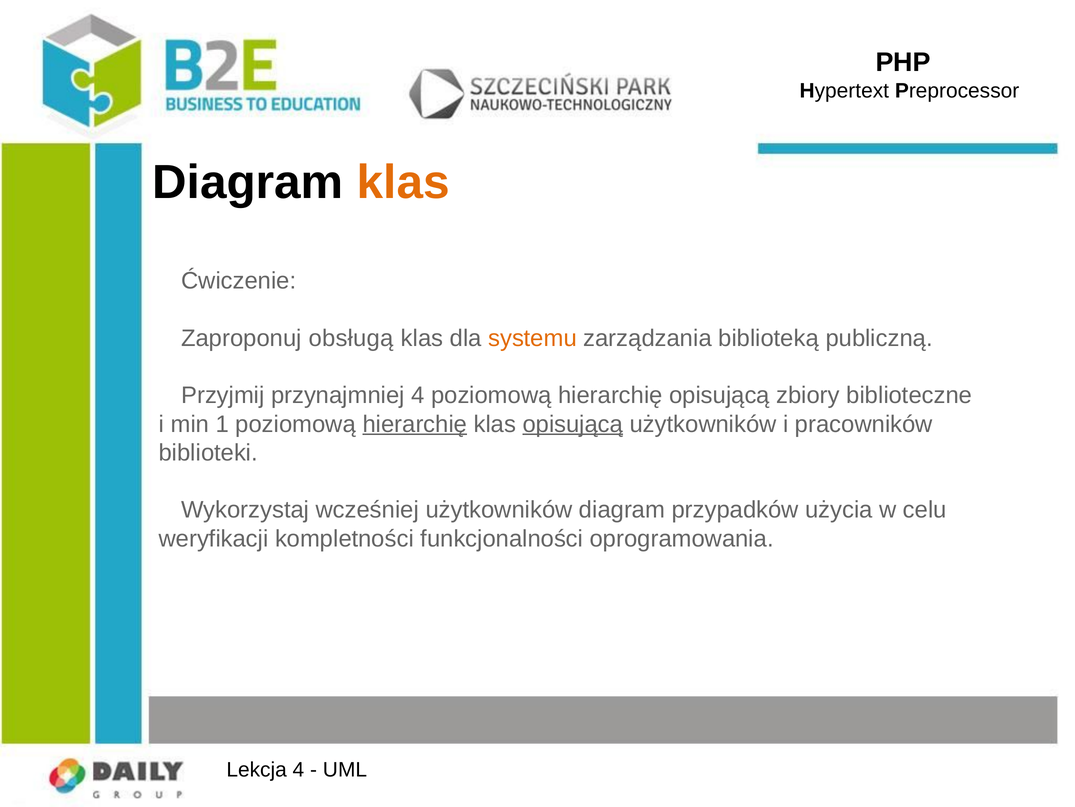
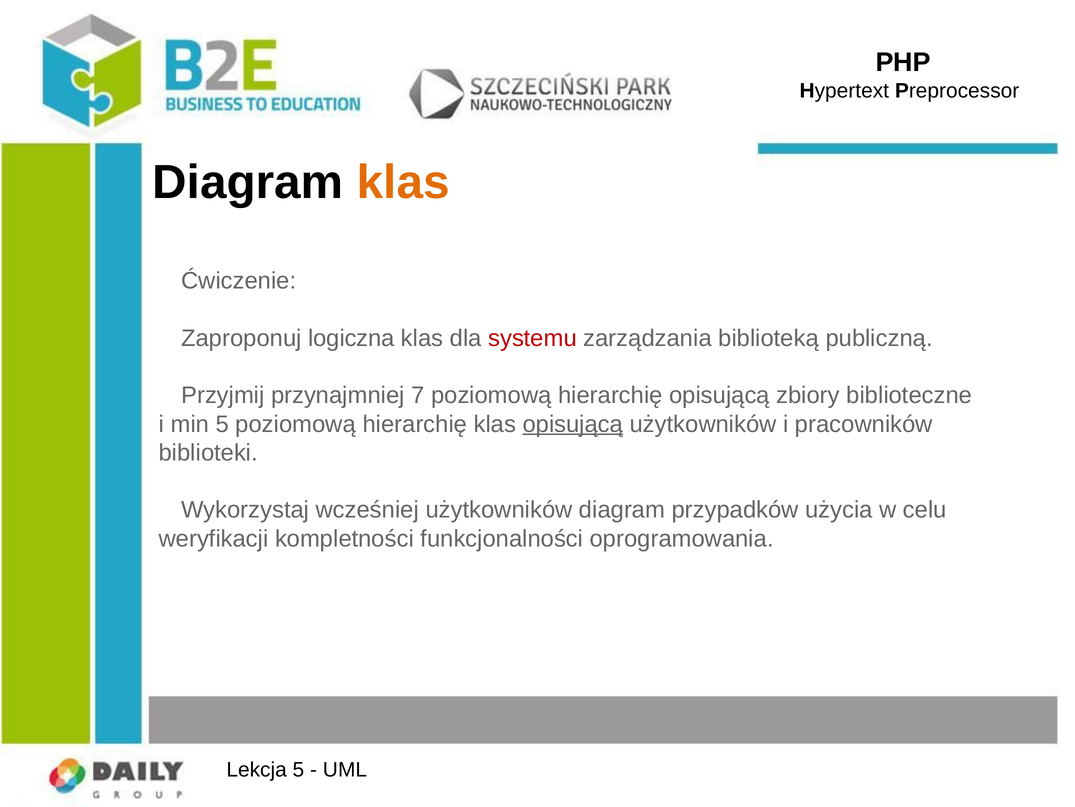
obsługą: obsługą -> logiczna
systemu colour: orange -> red
przynajmniej 4: 4 -> 7
min 1: 1 -> 5
hierarchię at (415, 424) underline: present -> none
Lekcja 4: 4 -> 5
